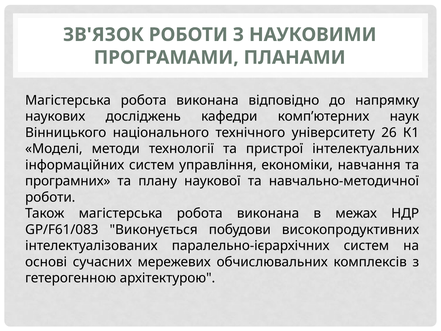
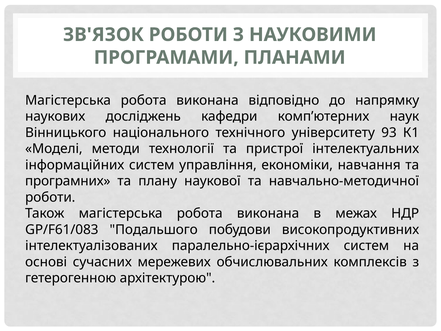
26: 26 -> 93
Виконується: Виконується -> Подальшого
